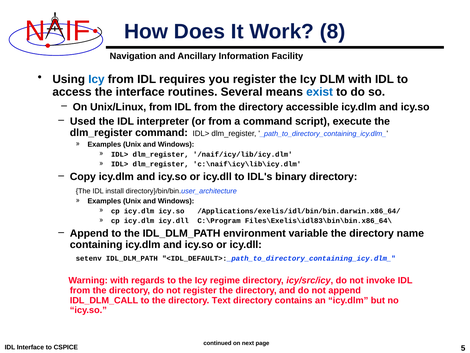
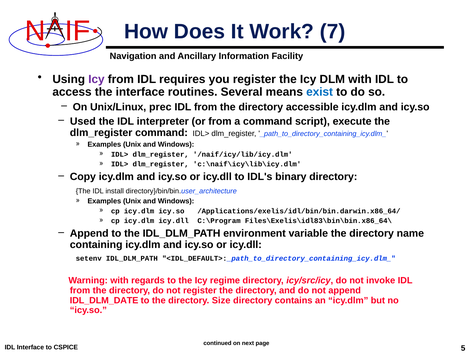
8: 8 -> 7
Icy at (96, 79) colour: blue -> purple
Unix/Linux from: from -> prec
IDL_DLM_CALL: IDL_DLM_CALL -> IDL_DLM_DATE
Text: Text -> Size
